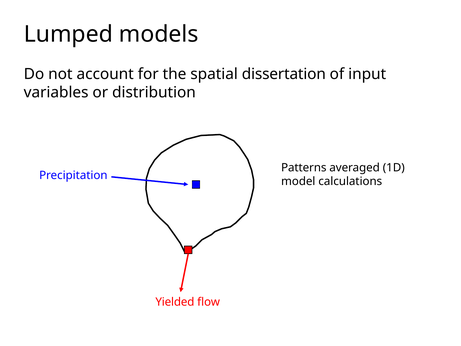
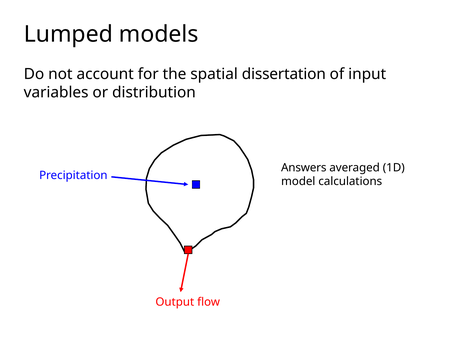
Patterns: Patterns -> Answers
Yielded: Yielded -> Output
